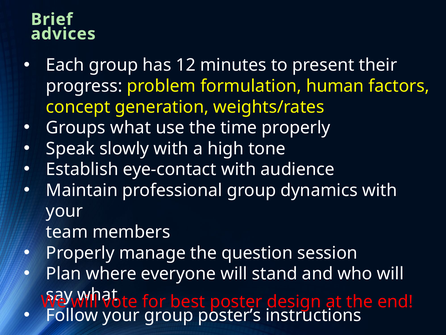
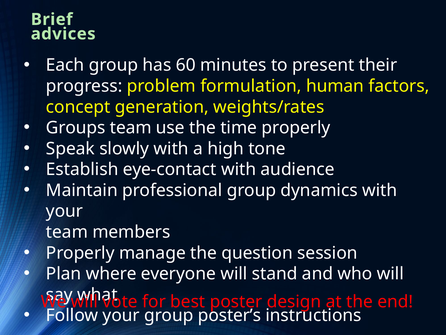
12: 12 -> 60
Groups what: what -> team
